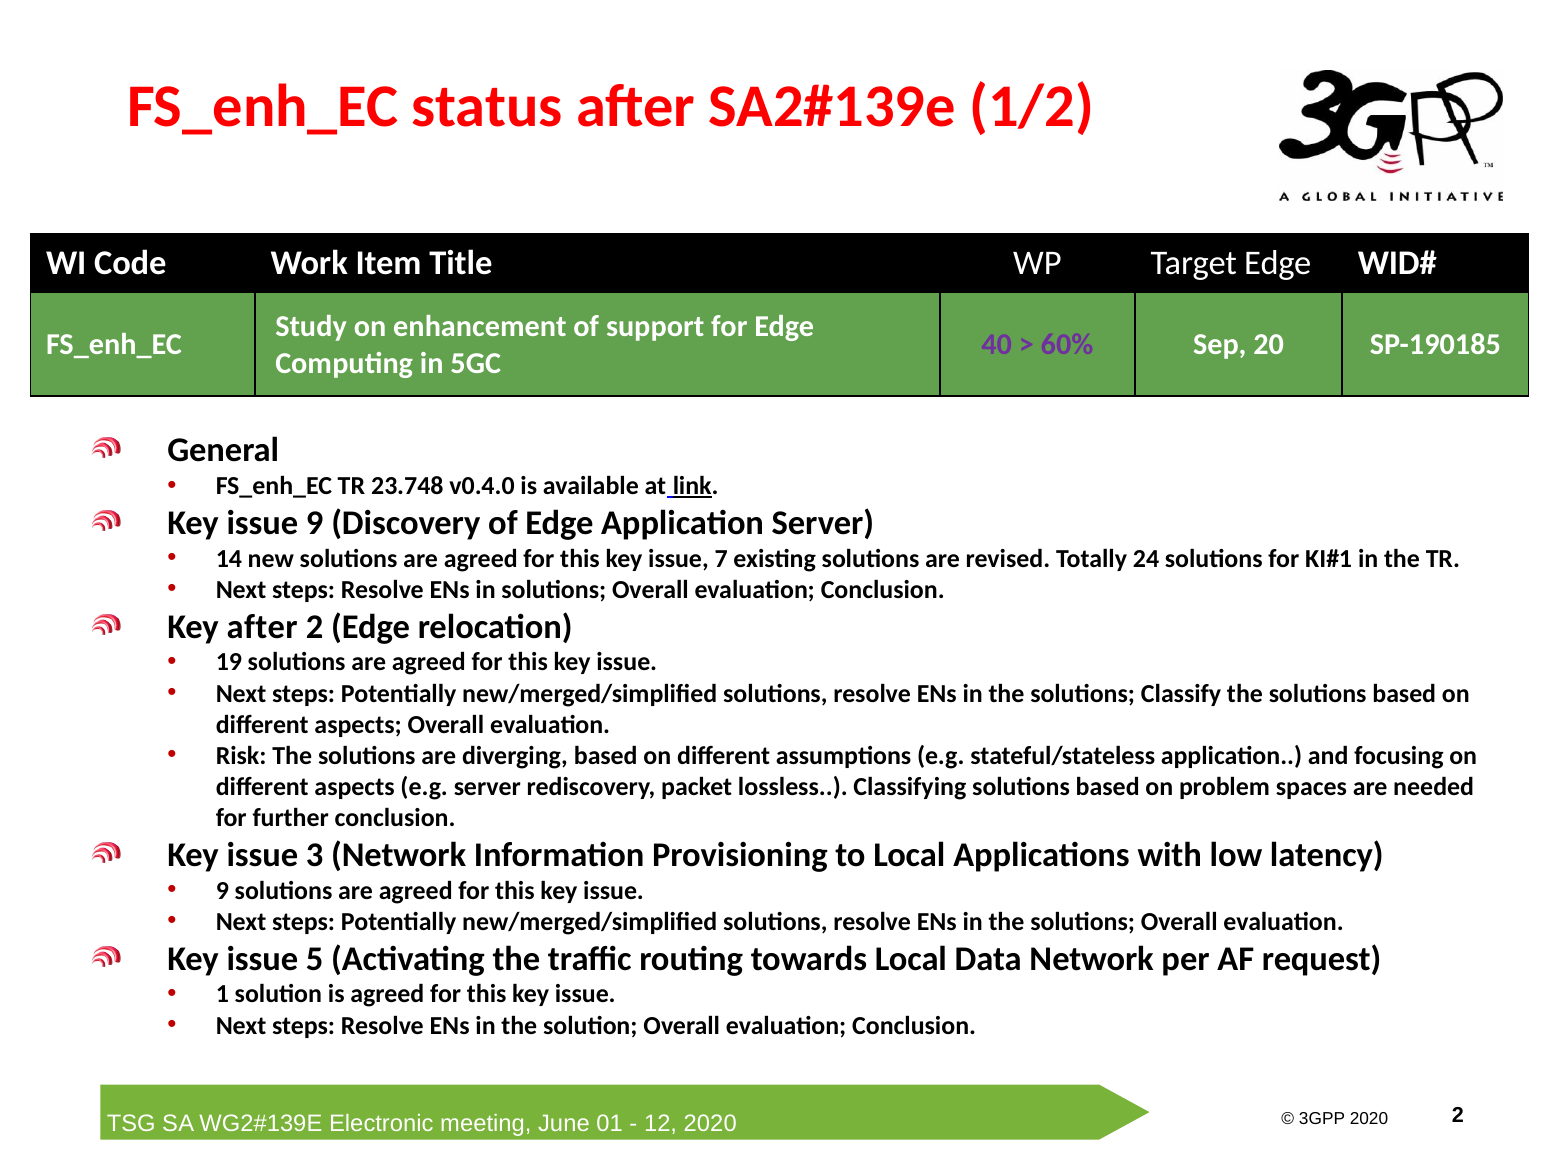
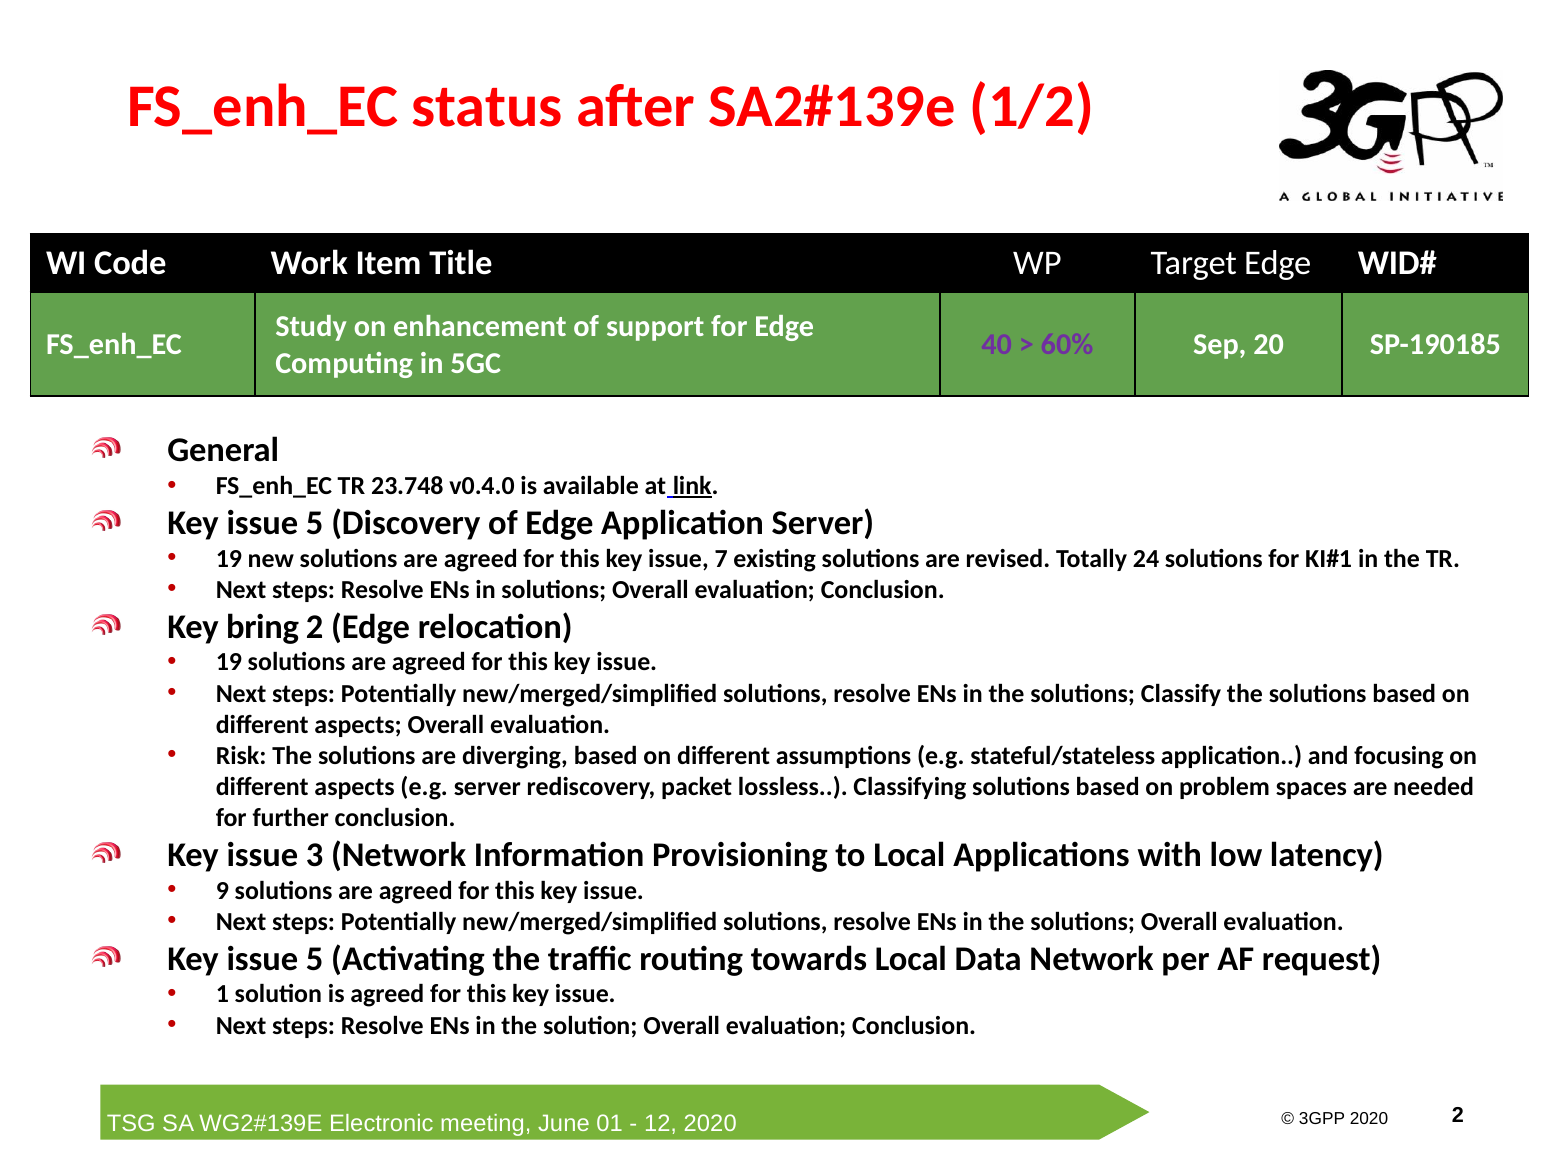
9 at (315, 523): 9 -> 5
14 at (229, 558): 14 -> 19
Key after: after -> bring
